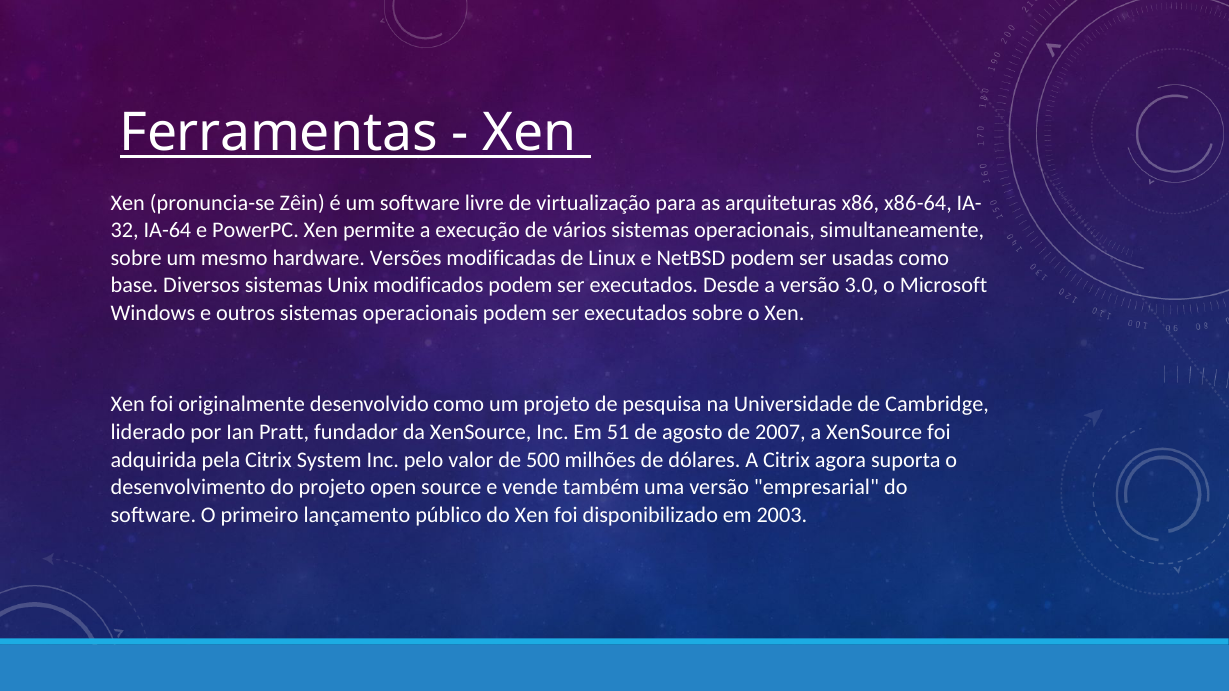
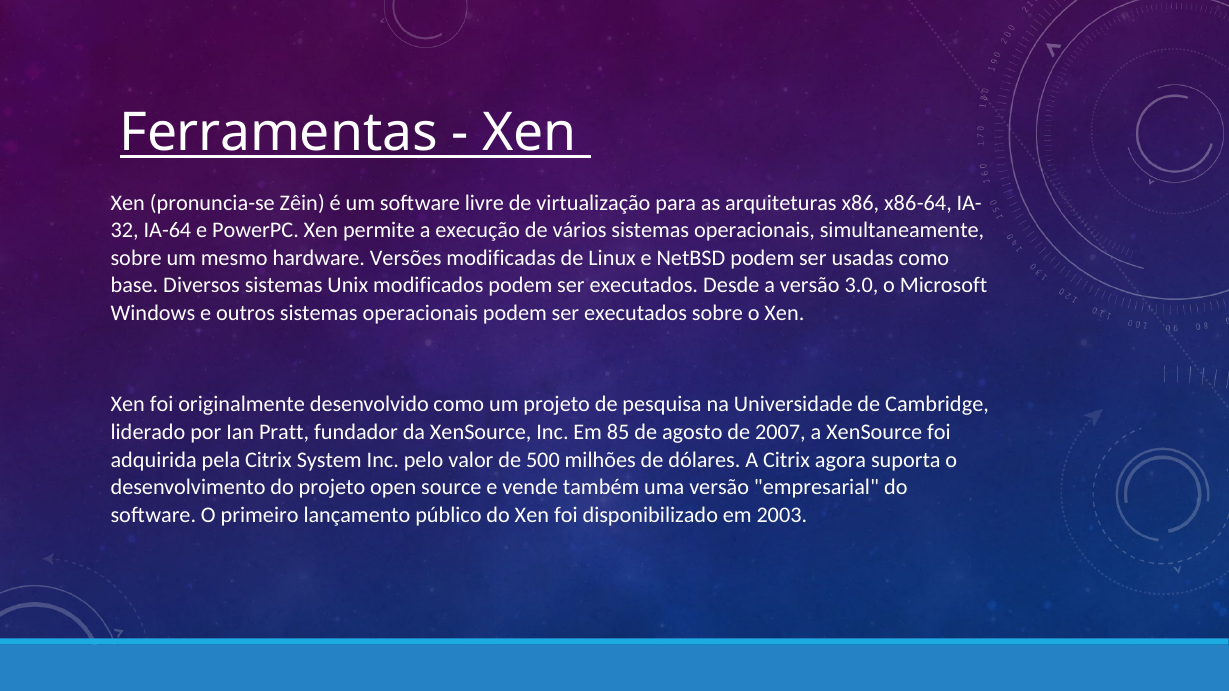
51: 51 -> 85
